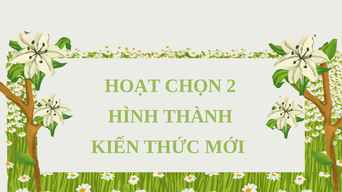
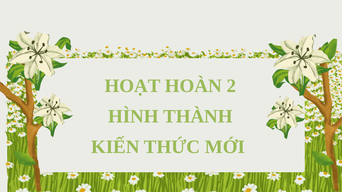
CHỌN: CHỌN -> HOÀN
